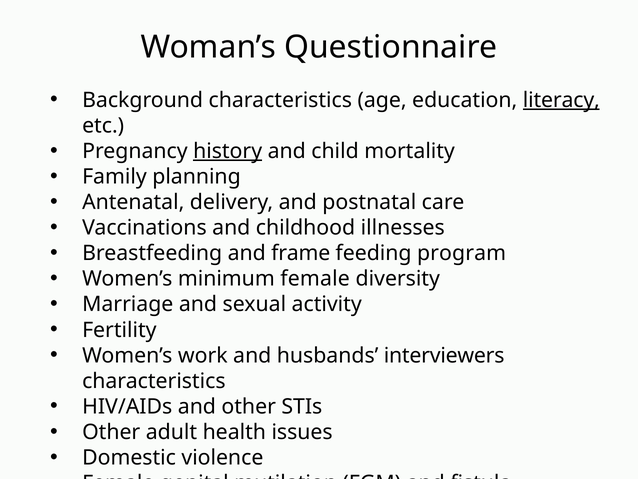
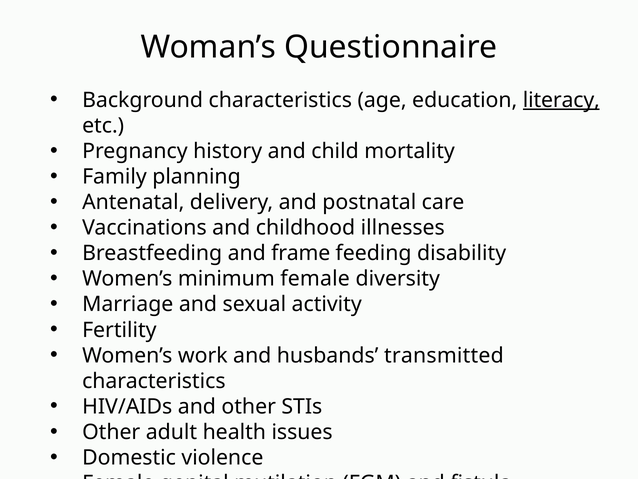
history underline: present -> none
program: program -> disability
interviewers: interviewers -> transmitted
